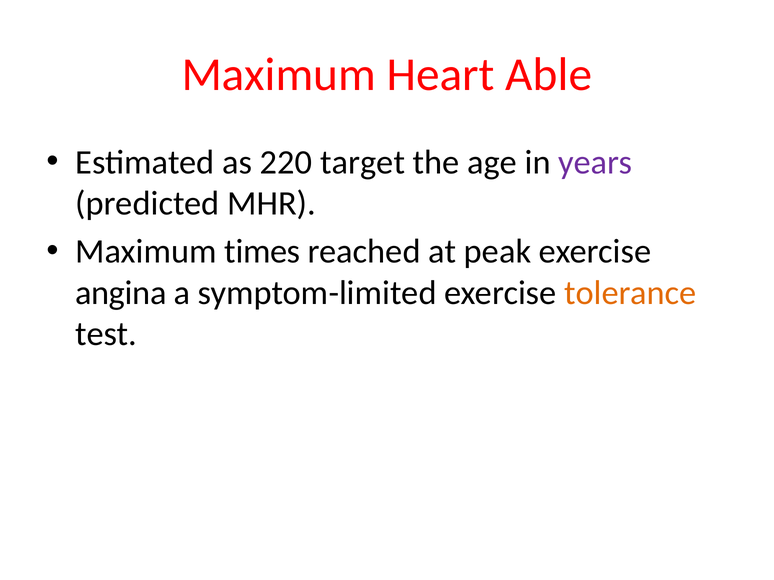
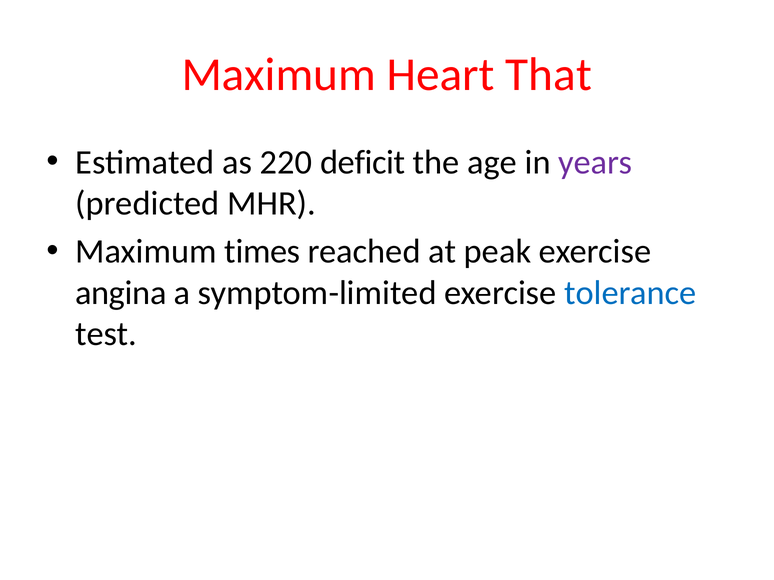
Able: Able -> That
target: target -> deficit
tolerance colour: orange -> blue
